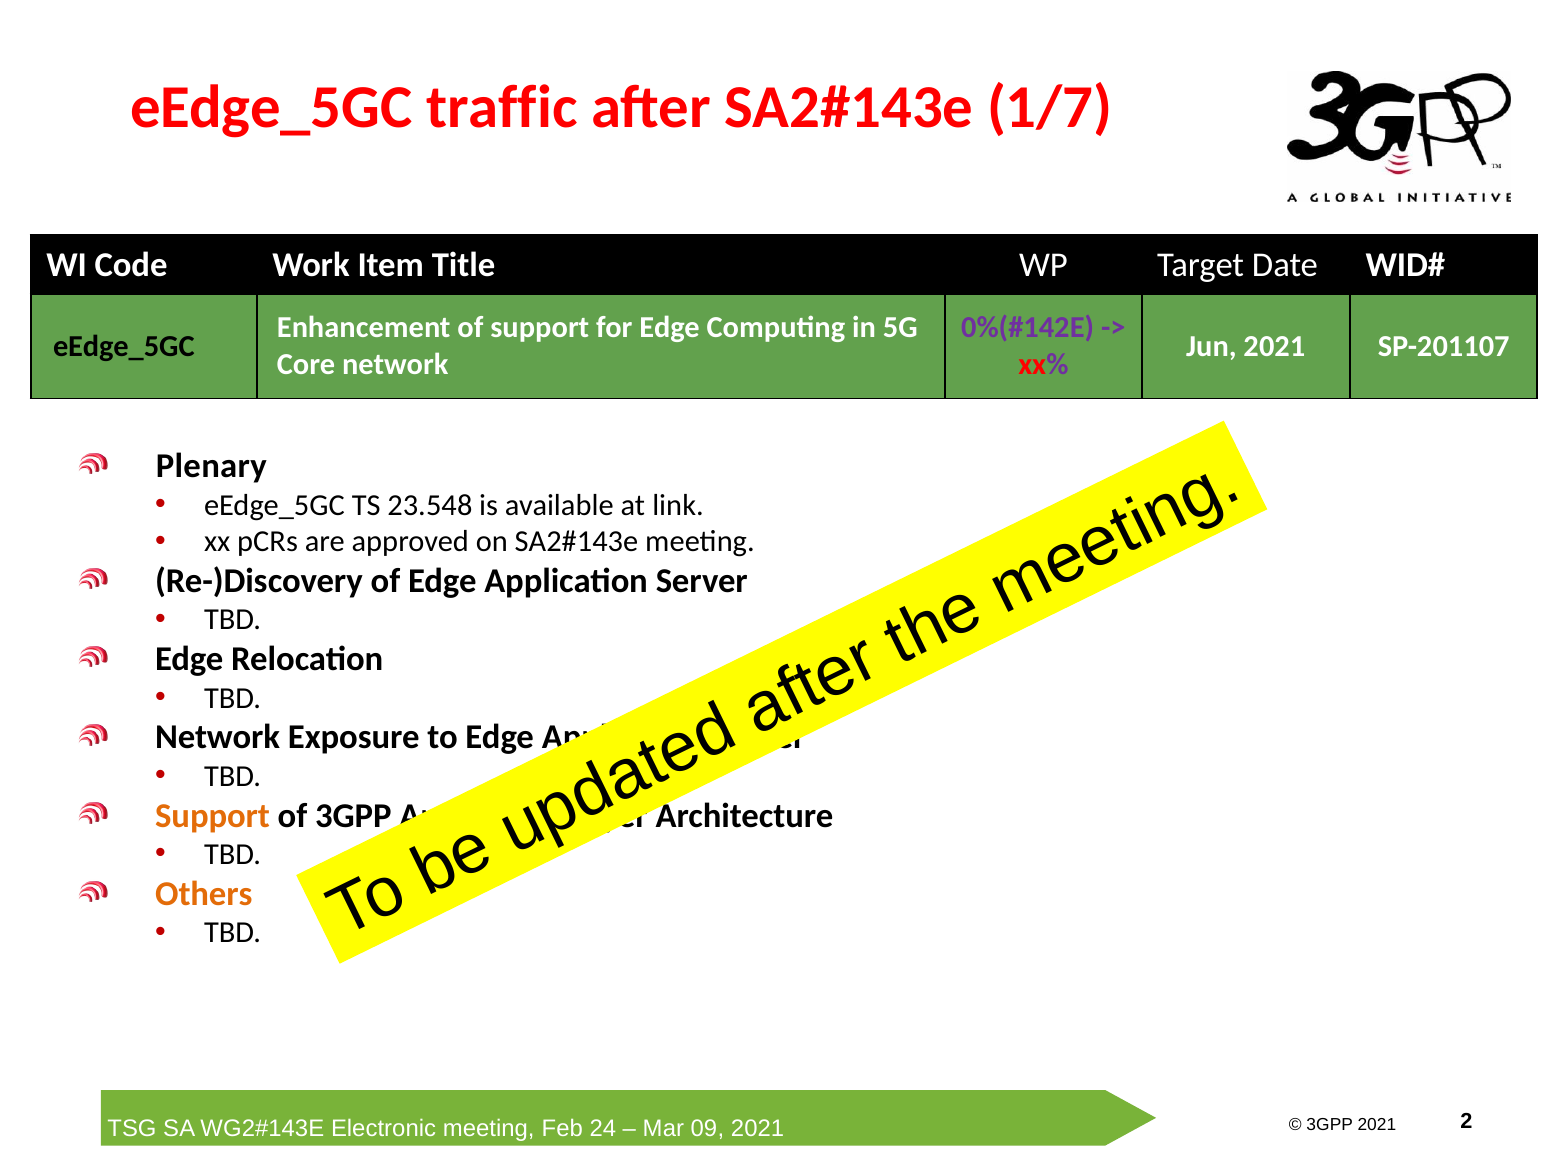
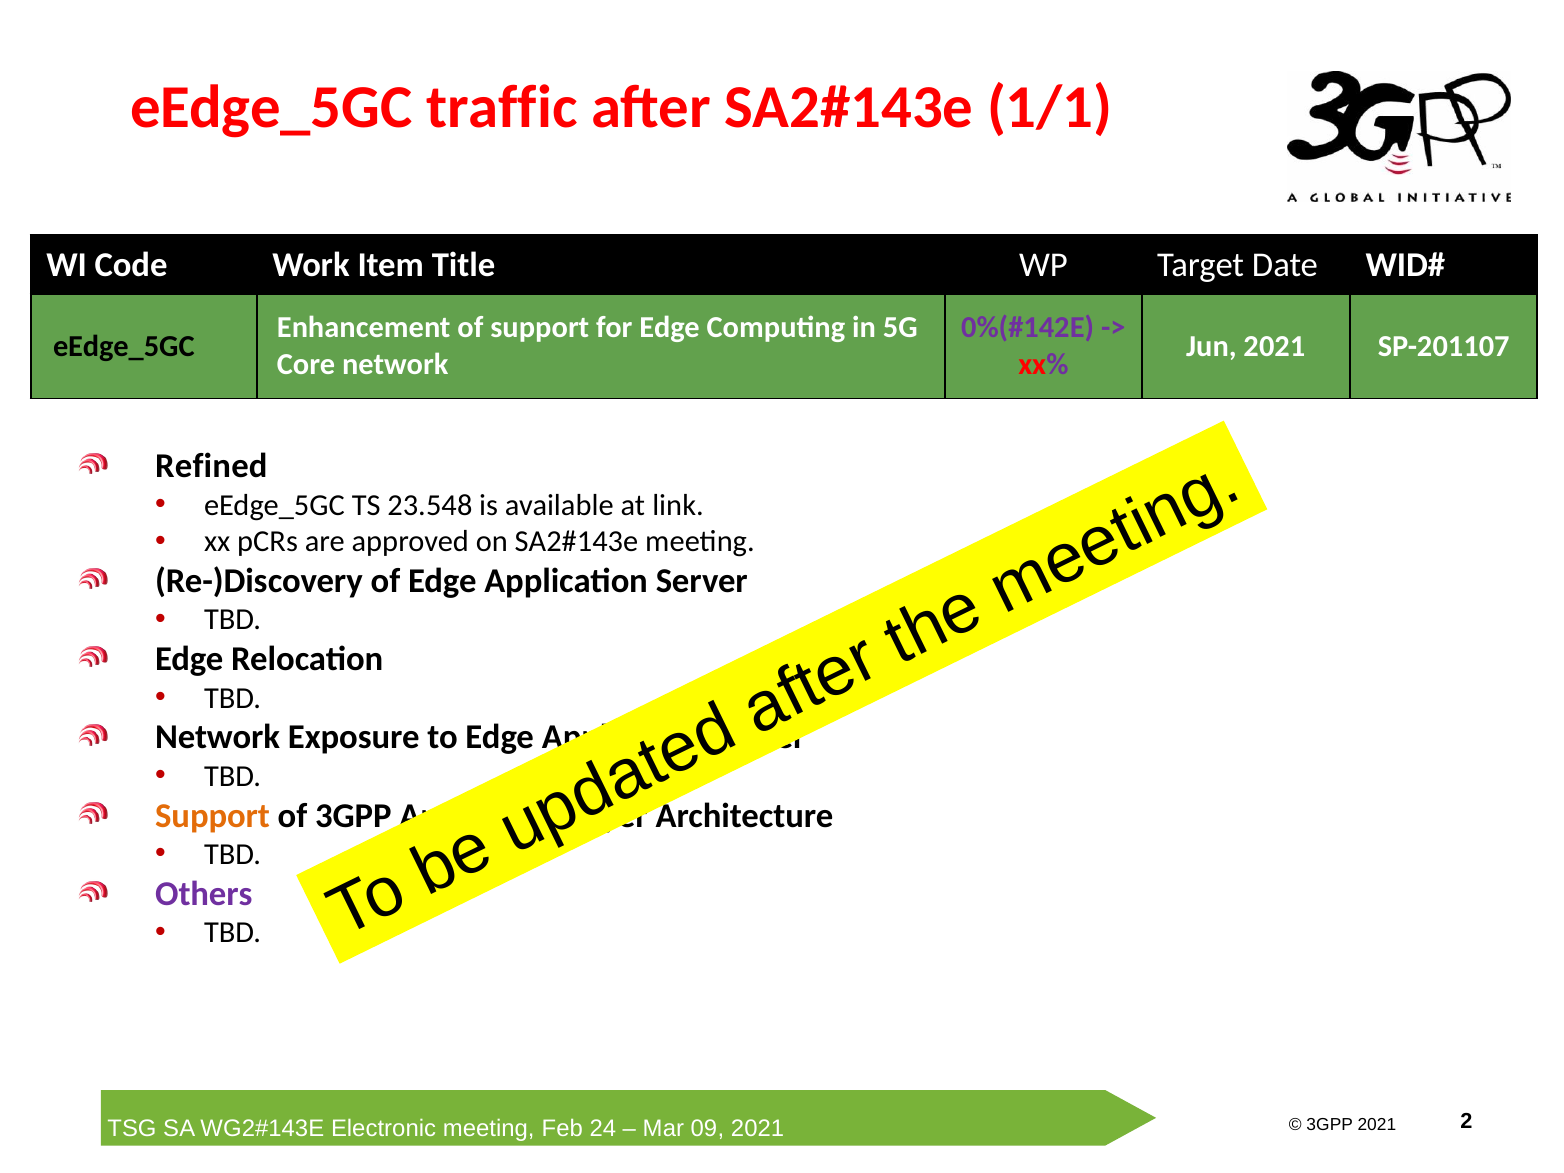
1/7: 1/7 -> 1/1
Plenary: Plenary -> Refined
Others colour: orange -> purple
